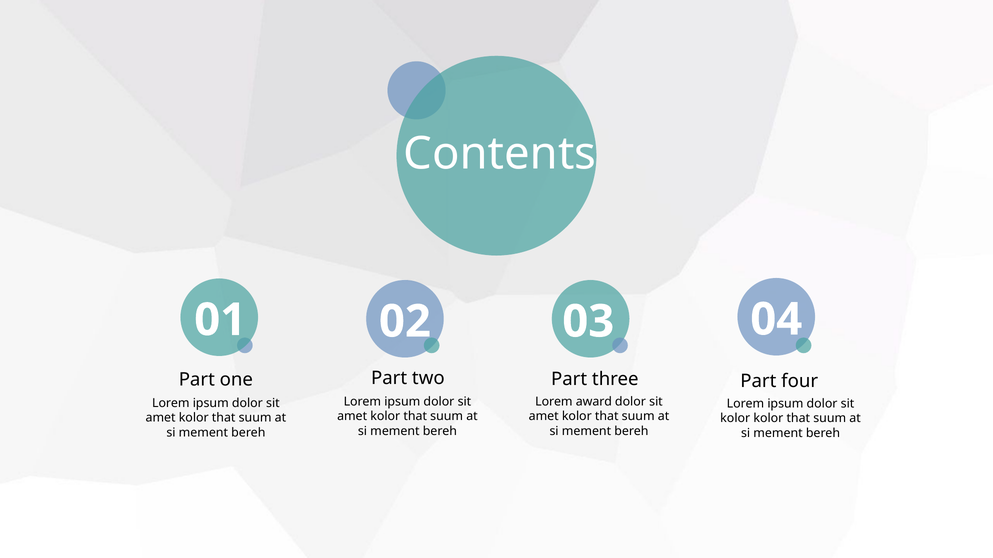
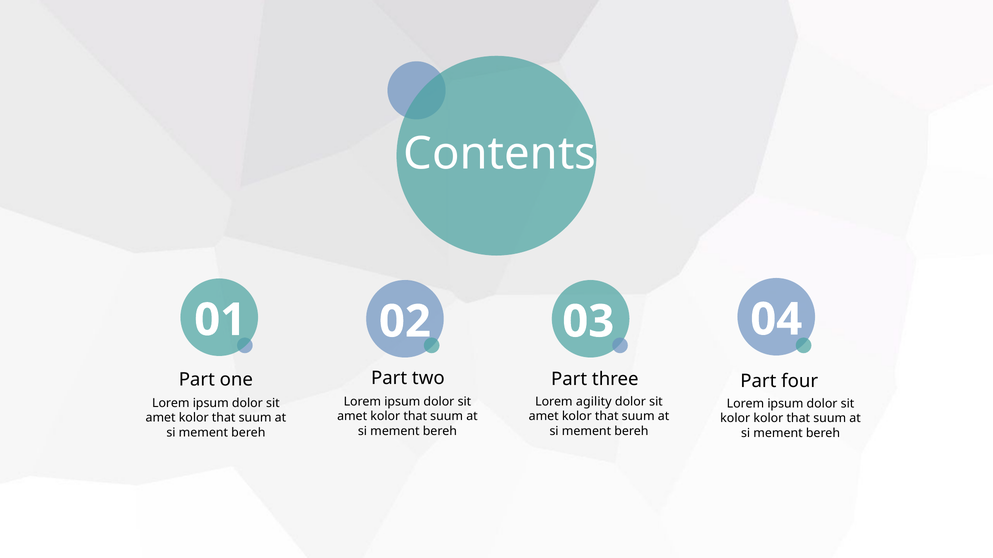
award: award -> agility
